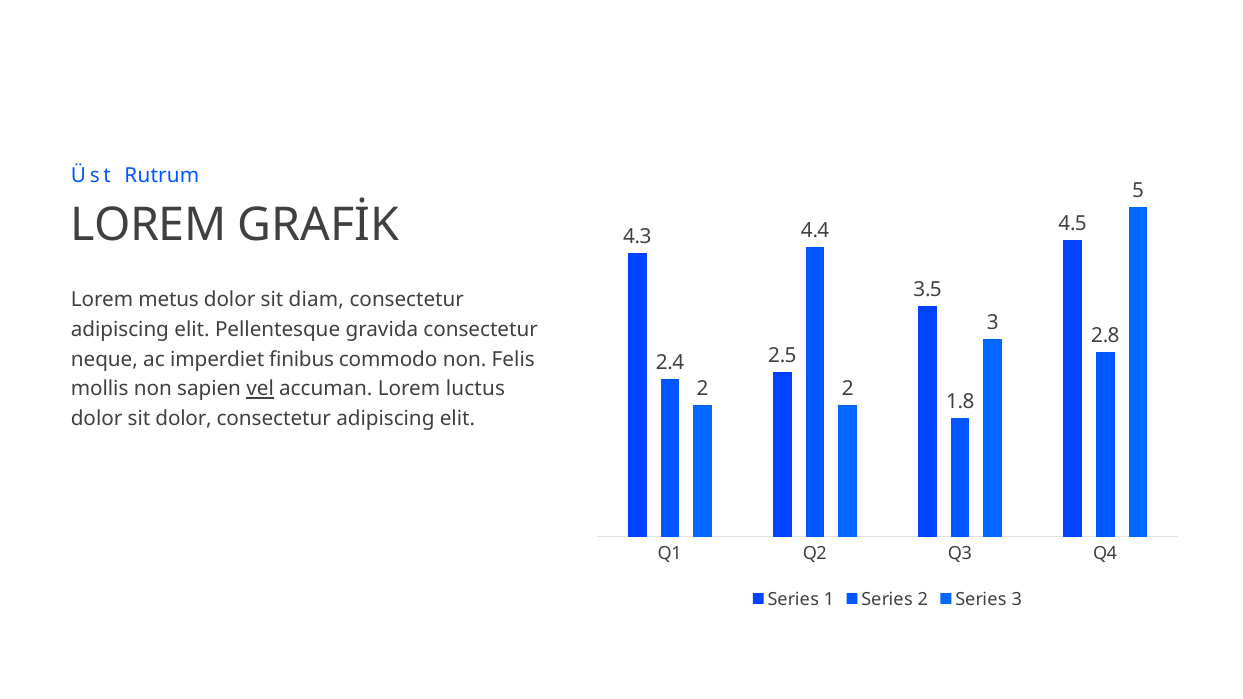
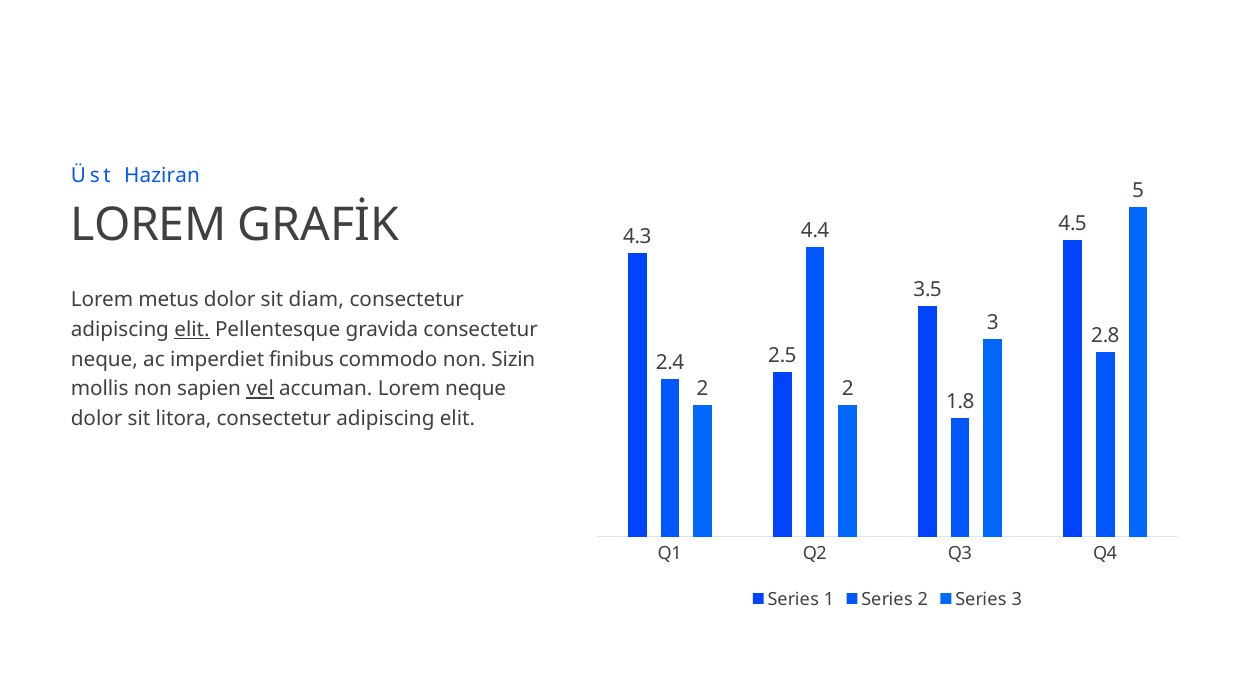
Rutrum: Rutrum -> Haziran
elit at (192, 330) underline: none -> present
Felis: Felis -> Sizin
Lorem luctus: luctus -> neque
sit dolor: dolor -> litora
